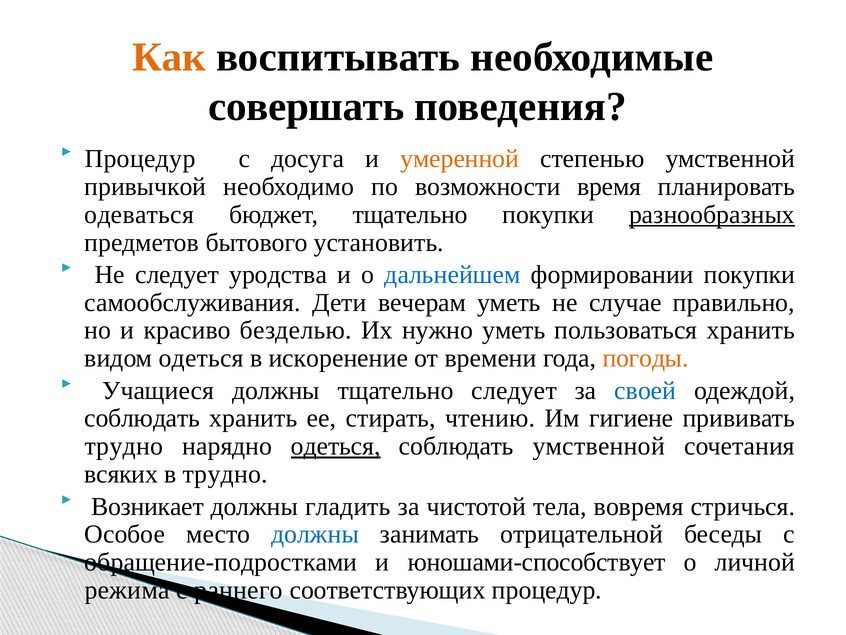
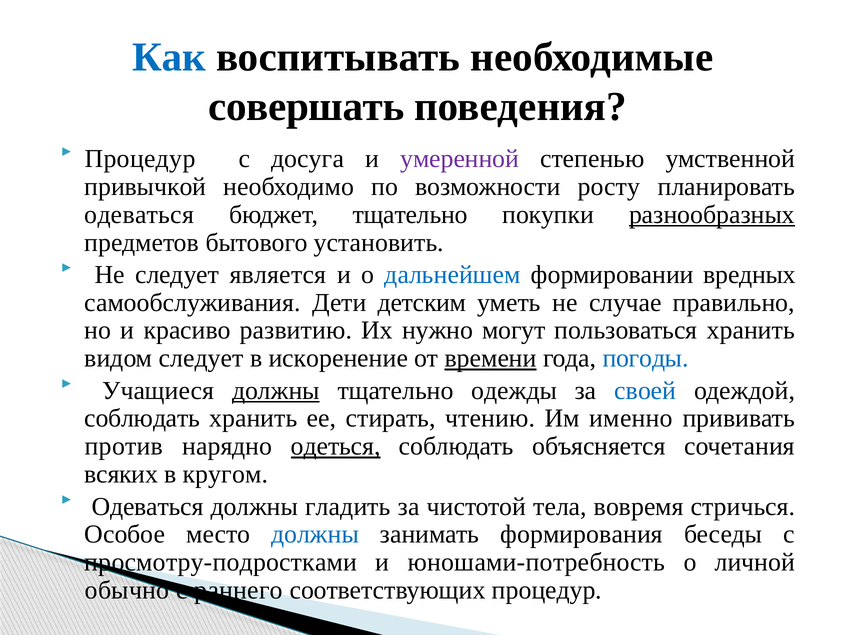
Как colour: orange -> blue
умеренной colour: orange -> purple
время: время -> росту
уродства: уродства -> является
формировании покупки: покупки -> вредных
вечерам: вечерам -> детским
безделью: безделью -> развитию
нужно уметь: уметь -> могут
видом одеться: одеться -> следует
времени underline: none -> present
погоды colour: orange -> blue
должны at (276, 390) underline: none -> present
тщательно следует: следует -> одежды
гигиене: гигиене -> именно
трудно at (124, 446): трудно -> против
соблюдать умственной: умственной -> объясняется
в трудно: трудно -> кругом
Возникает at (148, 506): Возникает -> Одеваться
отрицательной: отрицательной -> формирования
обращение-подростками: обращение-подростками -> просмотру-подростками
юношами-способствует: юношами-способствует -> юношами-потребность
режима: режима -> обычно
